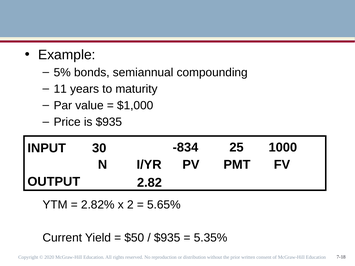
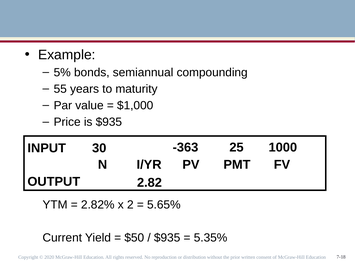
11: 11 -> 55
-834: -834 -> -363
